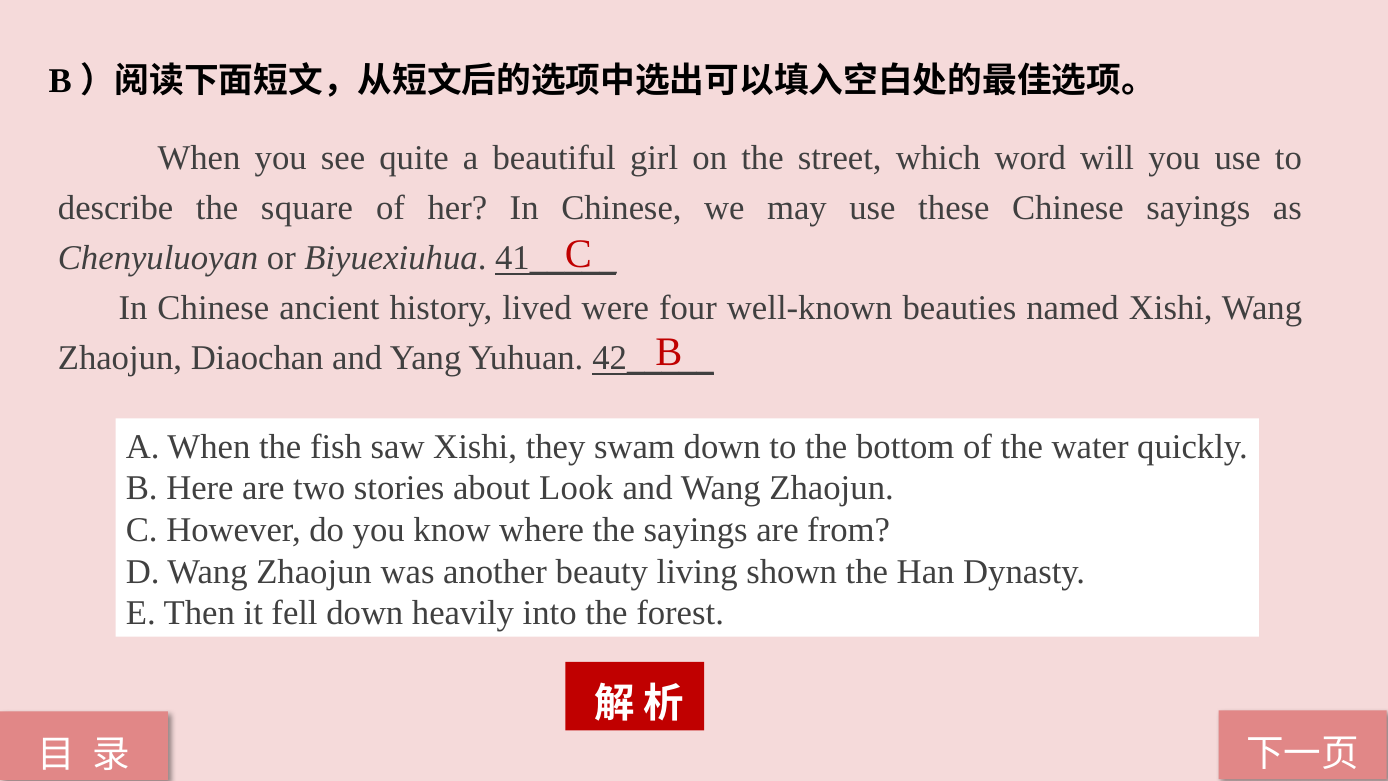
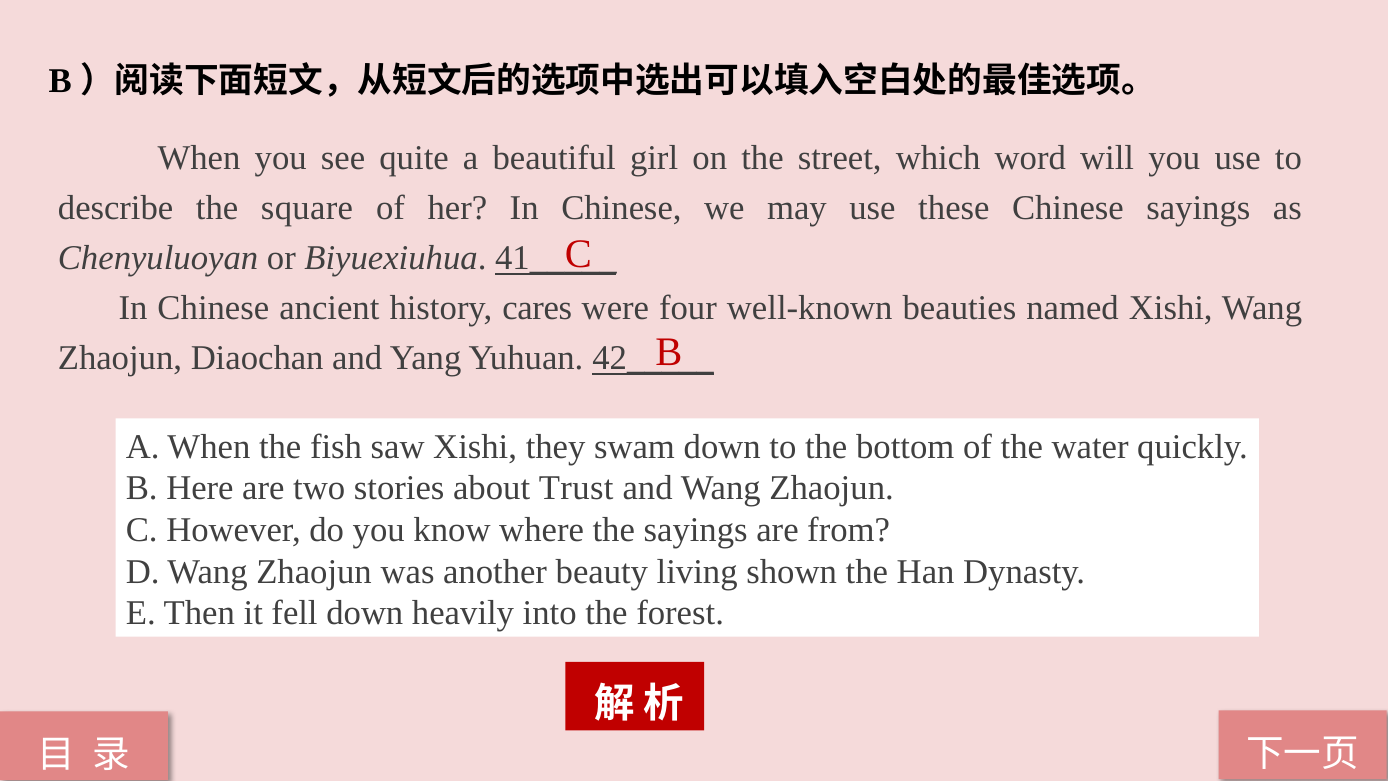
lived: lived -> cares
Look: Look -> Trust
